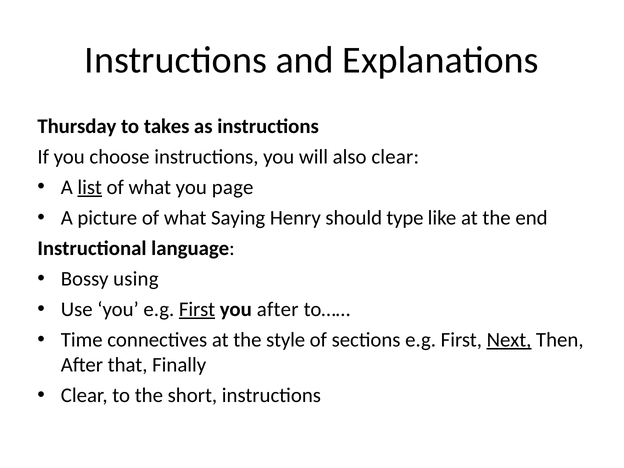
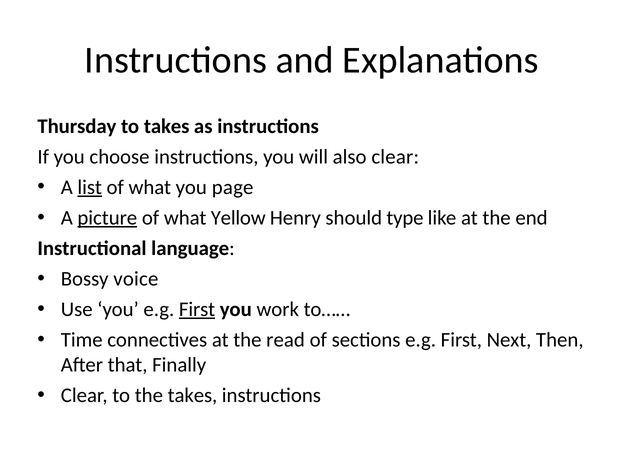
picture underline: none -> present
Saying: Saying -> Yellow
using: using -> voice
you after: after -> work
style: style -> read
Next underline: present -> none
the short: short -> takes
